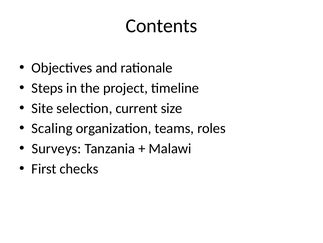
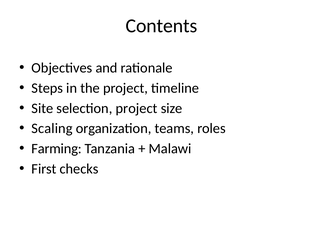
selection current: current -> project
Surveys: Surveys -> Farming
